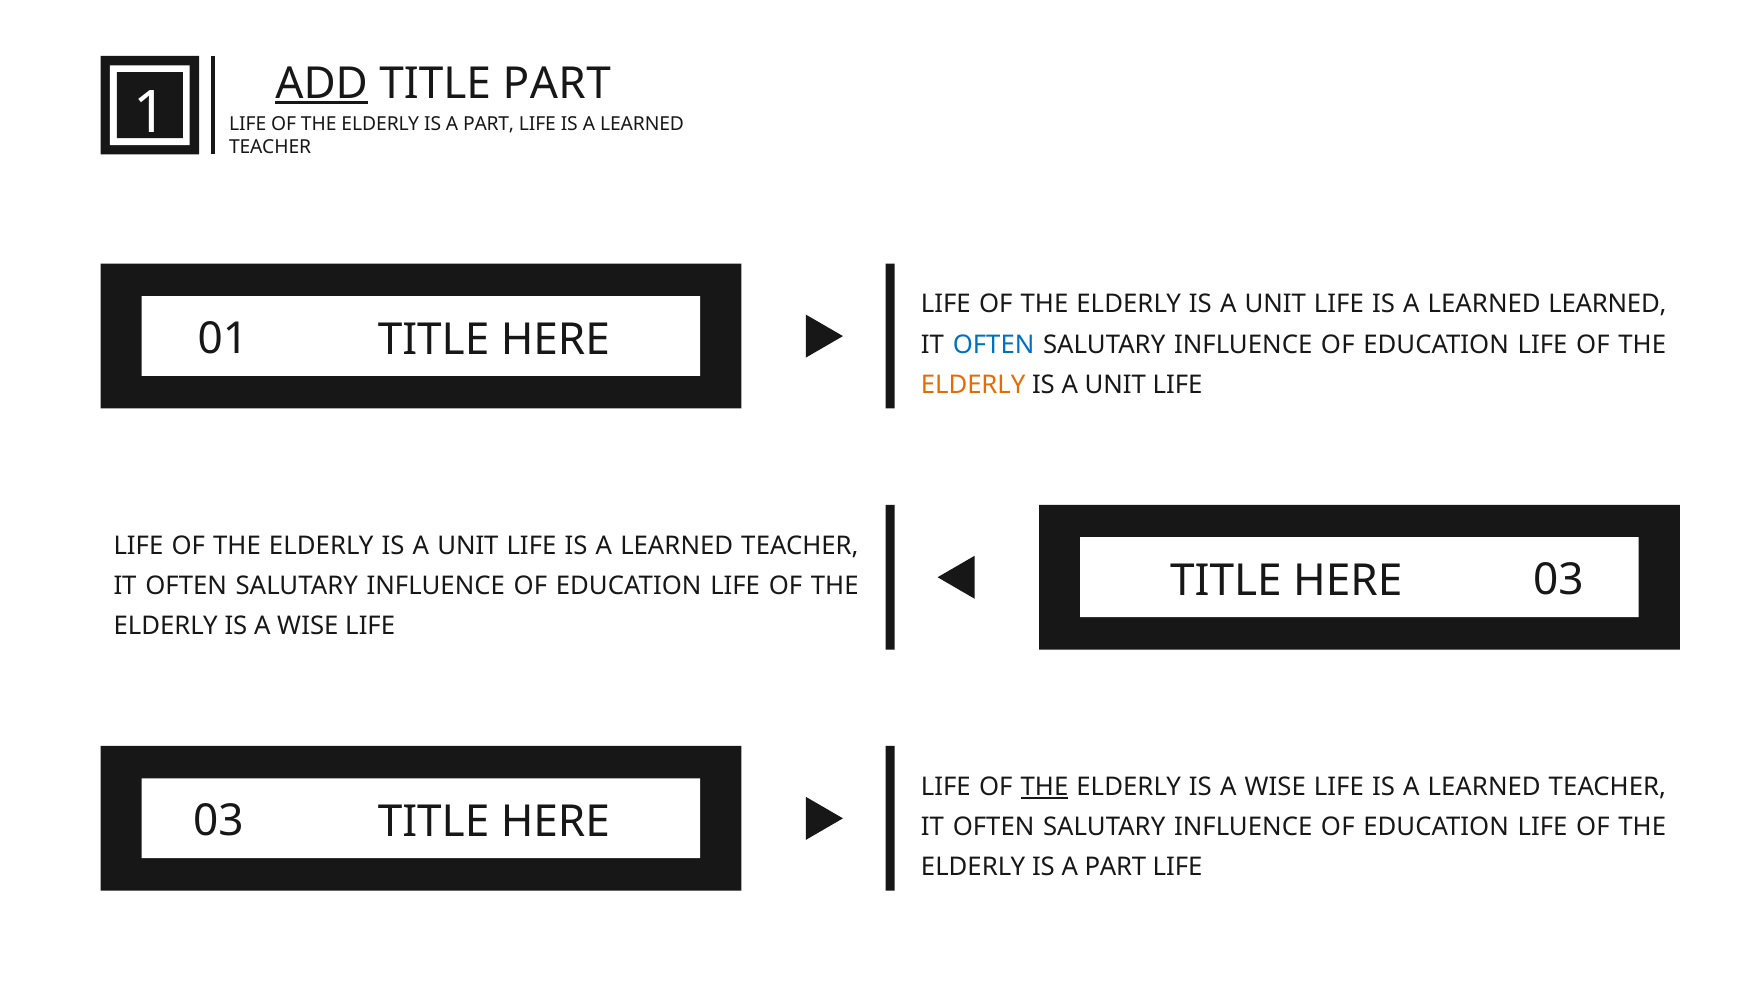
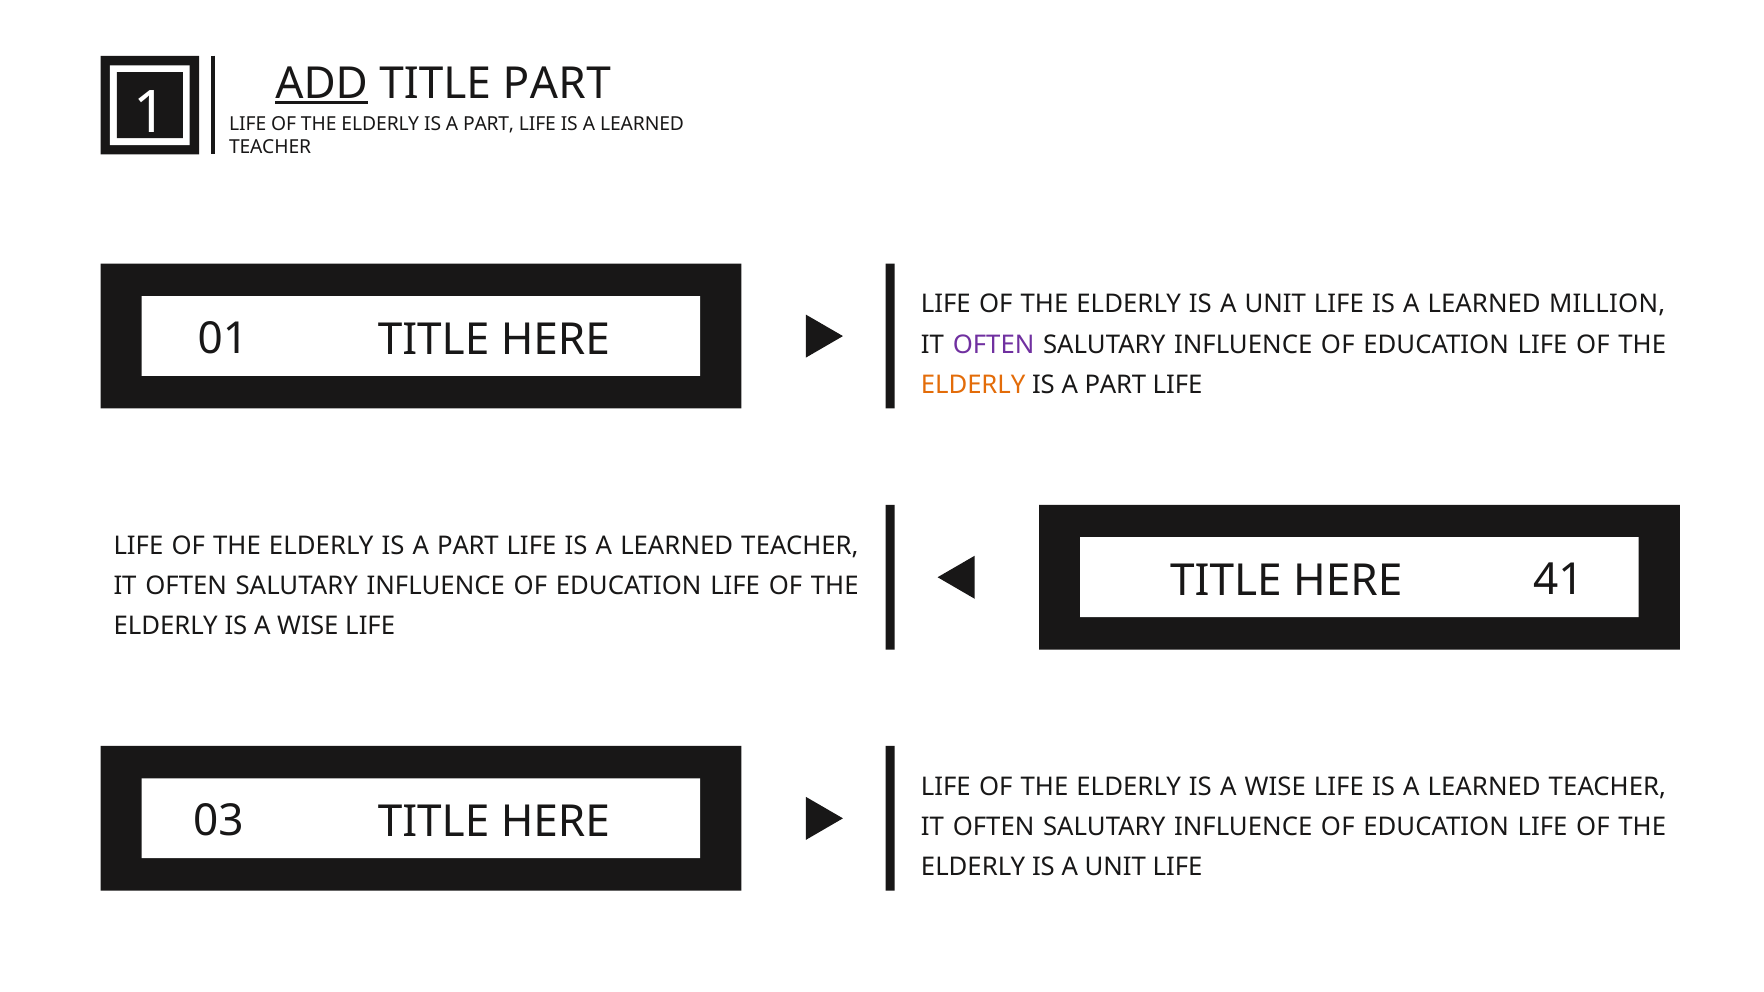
LEARNED LEARNED: LEARNED -> MILLION
OFTEN at (994, 345) colour: blue -> purple
UNIT at (1115, 385): UNIT -> PART
UNIT at (468, 546): UNIT -> PART
03 at (1558, 580): 03 -> 41
THE at (1044, 787) underline: present -> none
PART at (1115, 867): PART -> UNIT
